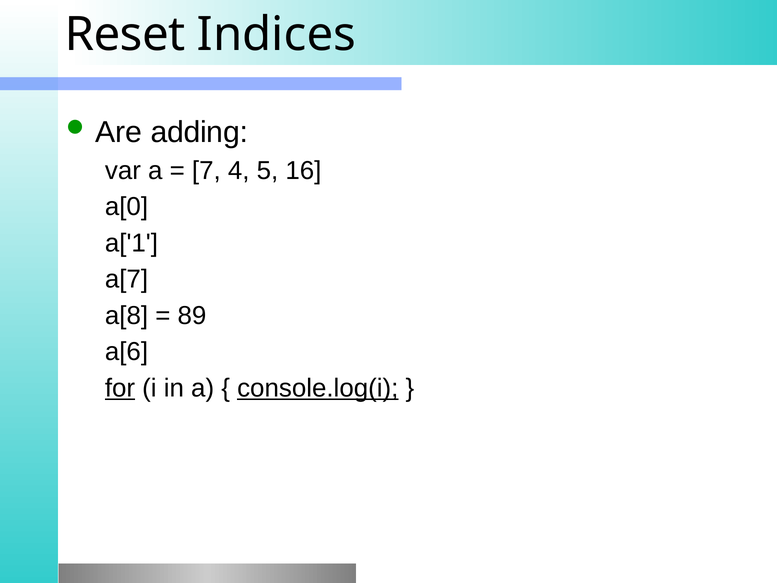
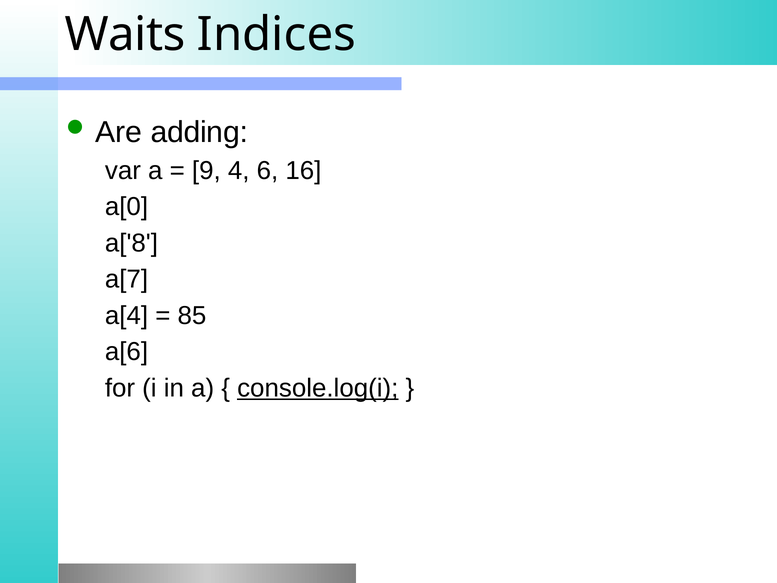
Reset: Reset -> Waits
7: 7 -> 9
5: 5 -> 6
a['1: a['1 -> a['8
a[8: a[8 -> a[4
89: 89 -> 85
for underline: present -> none
